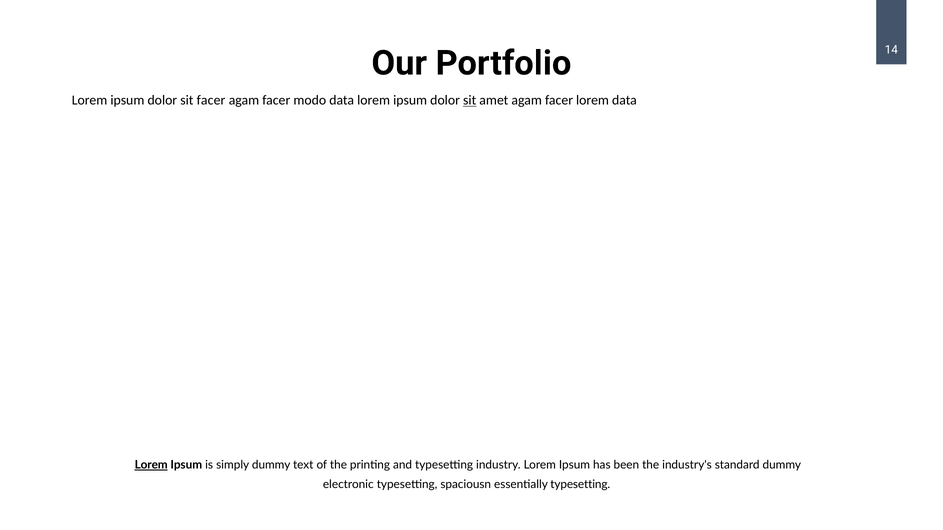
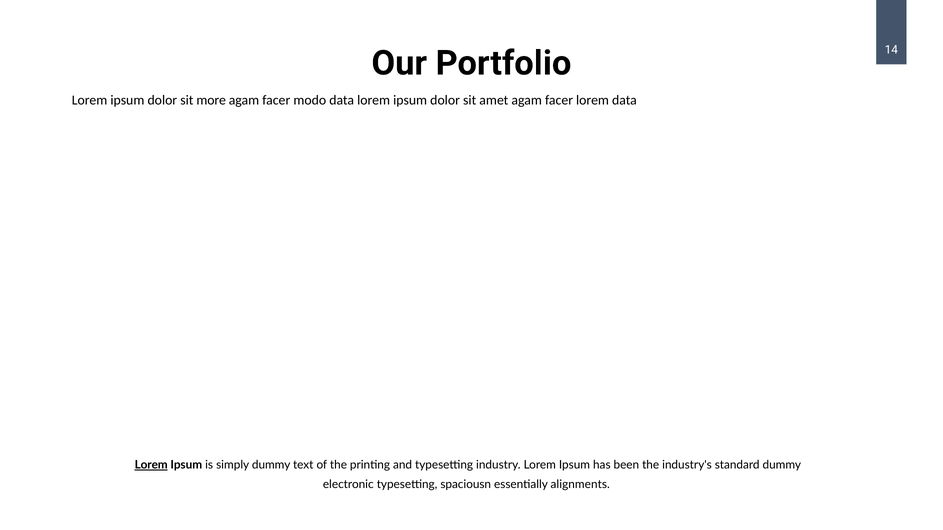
sit facer: facer -> more
sit at (470, 100) underline: present -> none
essentially typesetting: typesetting -> alignments
